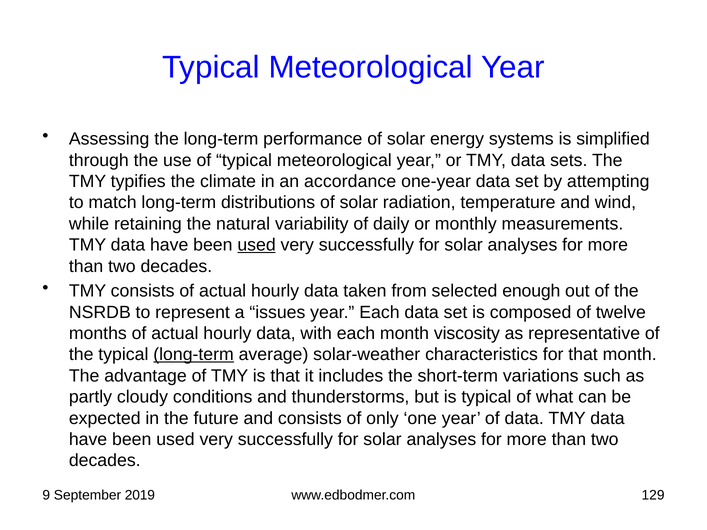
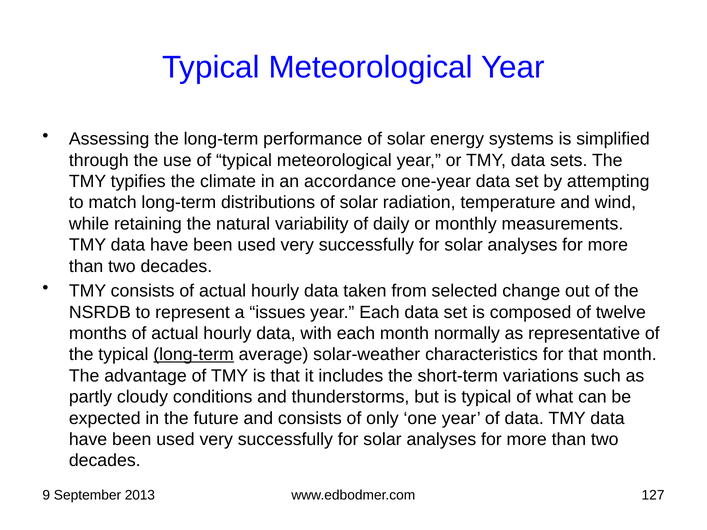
used at (257, 245) underline: present -> none
enough: enough -> change
viscosity: viscosity -> normally
2019: 2019 -> 2013
129: 129 -> 127
